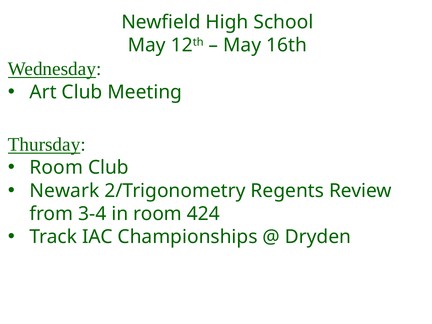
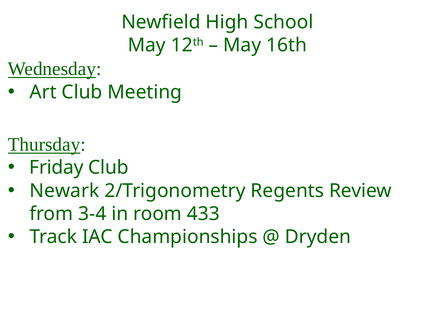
Room at (56, 168): Room -> Friday
424: 424 -> 433
